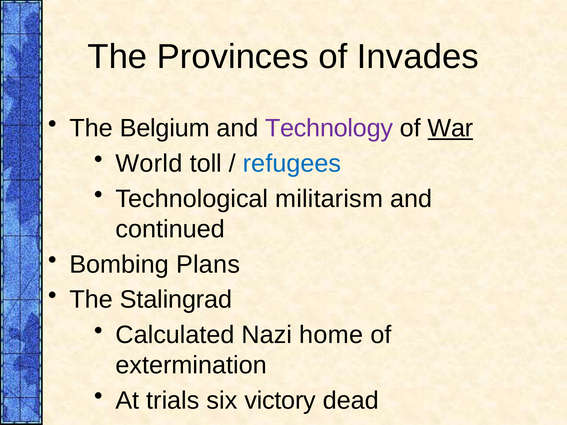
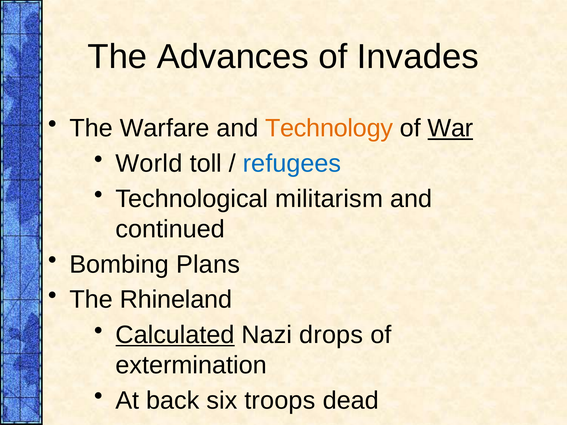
Provinces: Provinces -> Advances
Belgium: Belgium -> Warfare
Technology colour: purple -> orange
Stalingrad: Stalingrad -> Rhineland
Calculated underline: none -> present
home: home -> drops
trials: trials -> back
victory: victory -> troops
